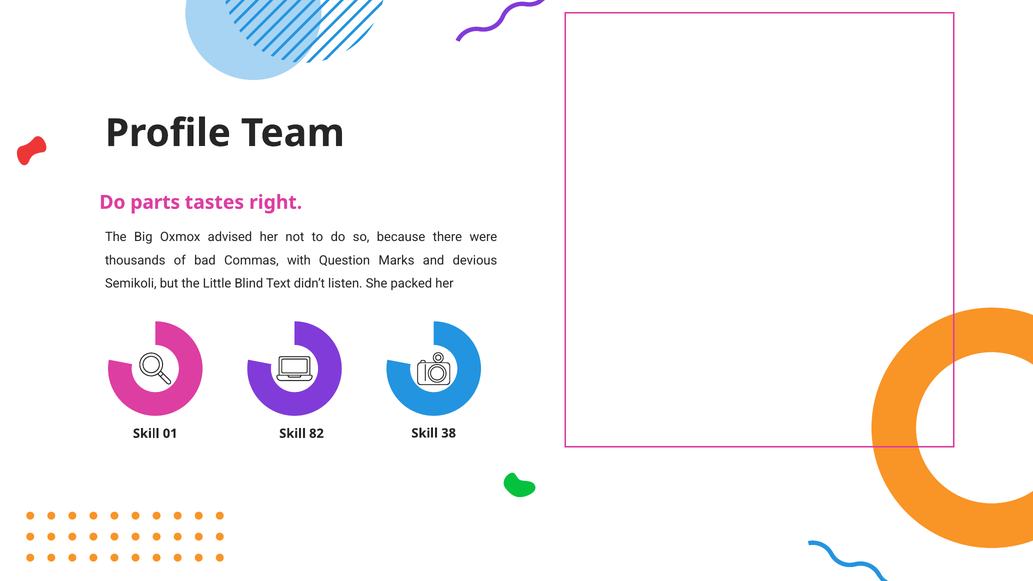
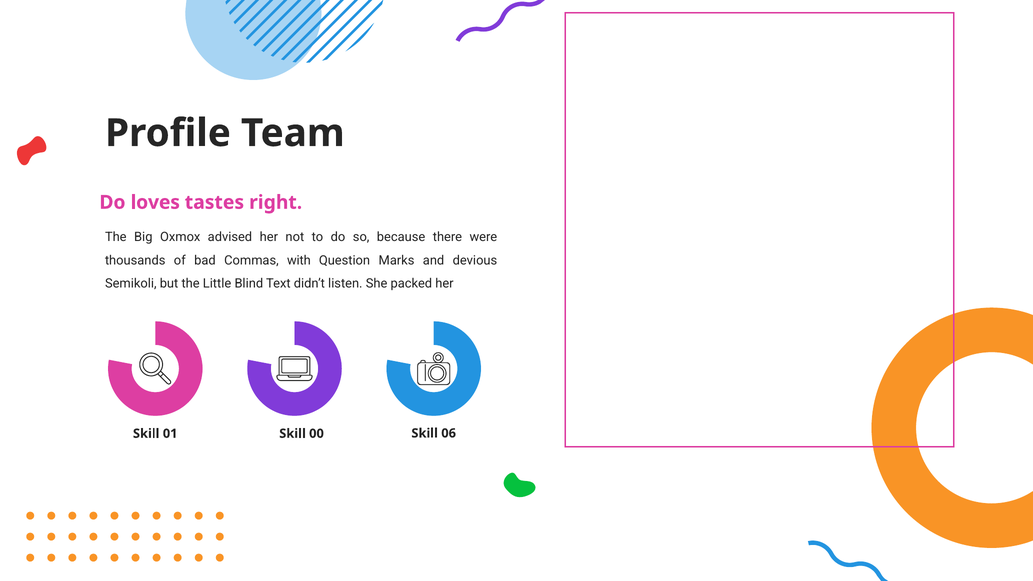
parts: parts -> loves
82: 82 -> 00
38: 38 -> 06
